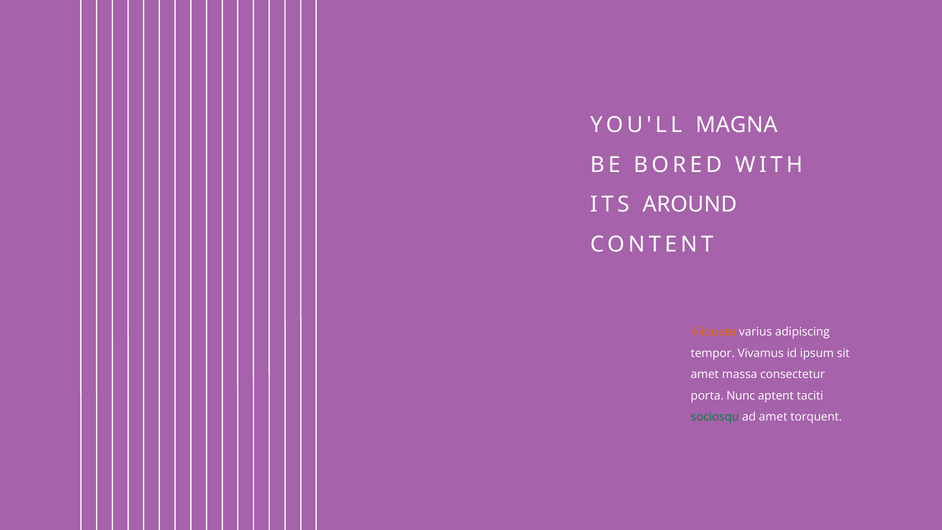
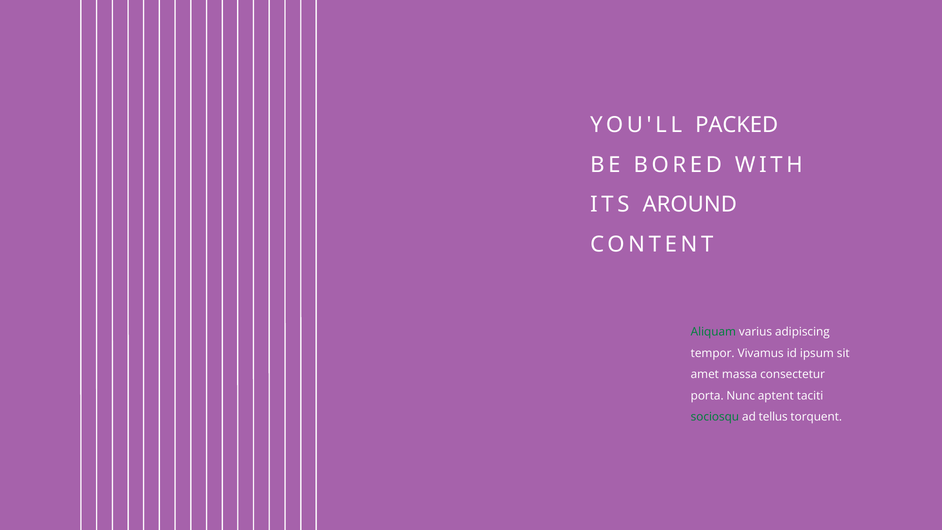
MAGNA: MAGNA -> PACKED
Aliquam colour: orange -> green
ad amet: amet -> tellus
